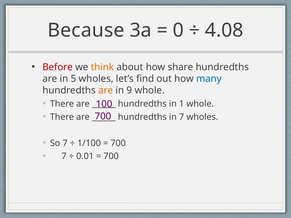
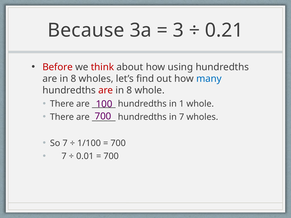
0: 0 -> 3
4.08: 4.08 -> 0.21
think colour: orange -> red
share: share -> using
5 at (73, 79): 5 -> 8
are at (106, 90) colour: orange -> red
9 at (129, 90): 9 -> 8
